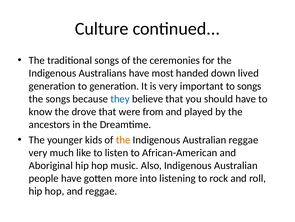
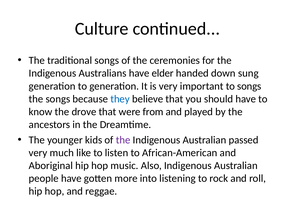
most: most -> elder
lived: lived -> sung
the at (123, 140) colour: orange -> purple
Australian reggae: reggae -> passed
